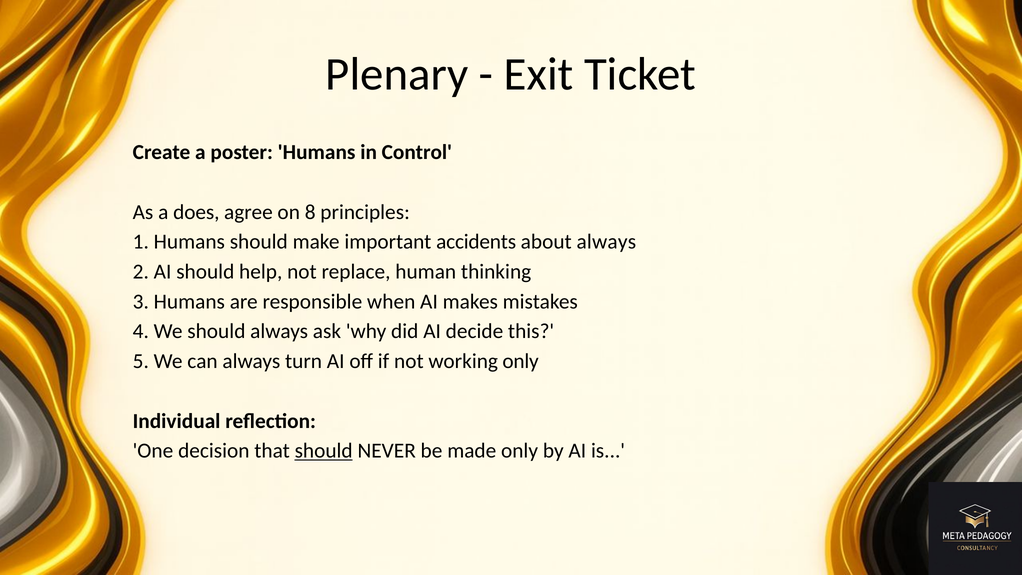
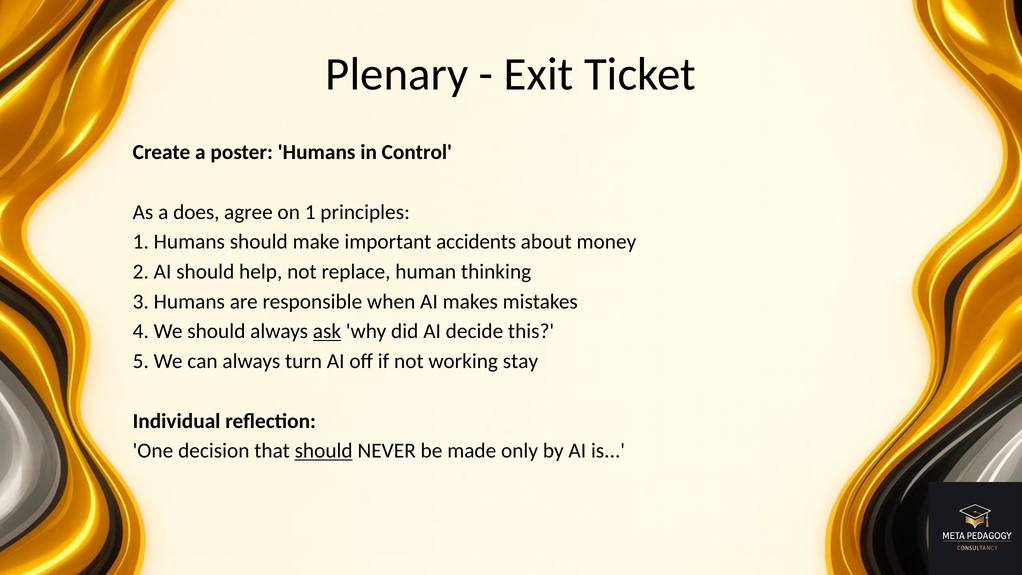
on 8: 8 -> 1
about always: always -> money
ask underline: none -> present
working only: only -> stay
